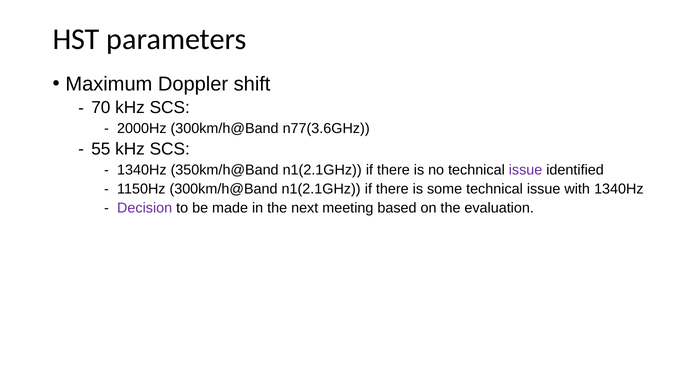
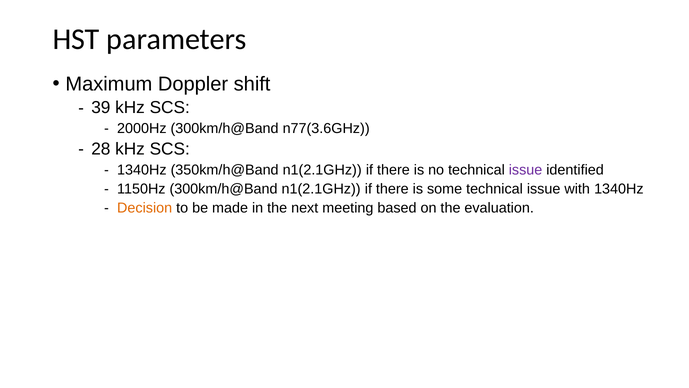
70: 70 -> 39
55: 55 -> 28
Decision colour: purple -> orange
